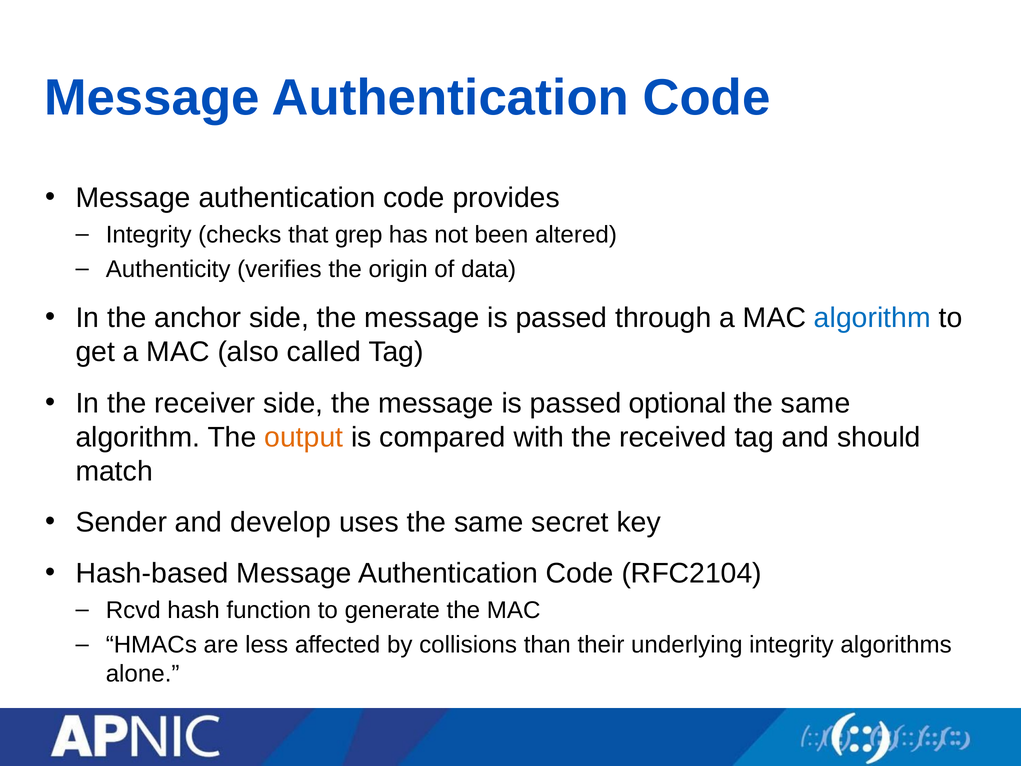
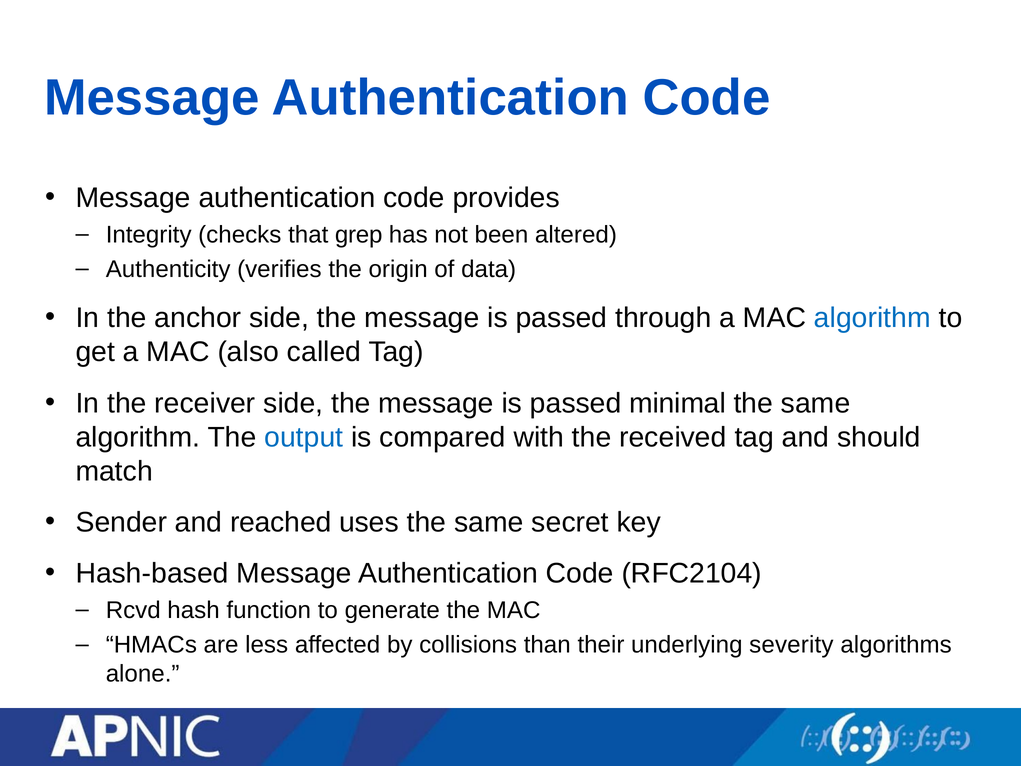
optional: optional -> minimal
output colour: orange -> blue
develop: develop -> reached
underlying integrity: integrity -> severity
